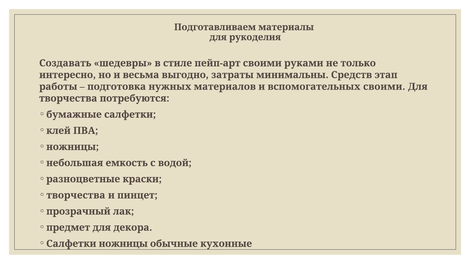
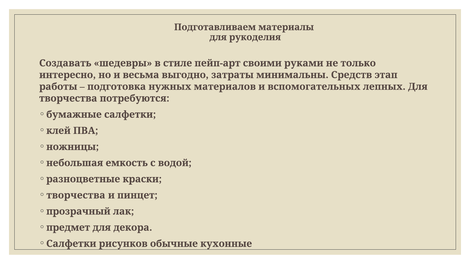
вспомогательных своими: своими -> лепных
Салфетки ножницы: ножницы -> рисунков
